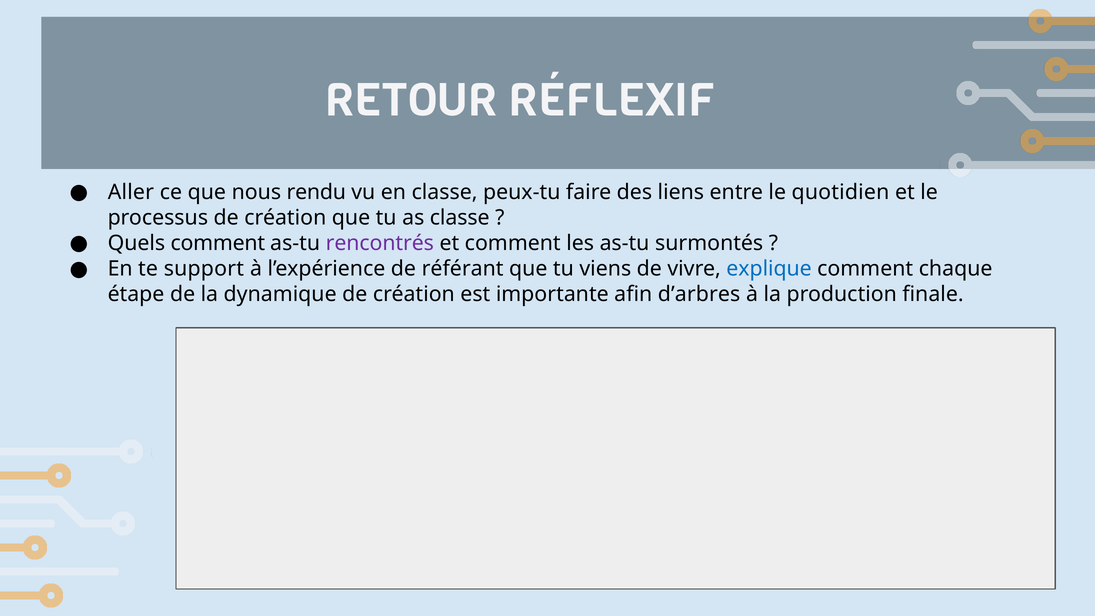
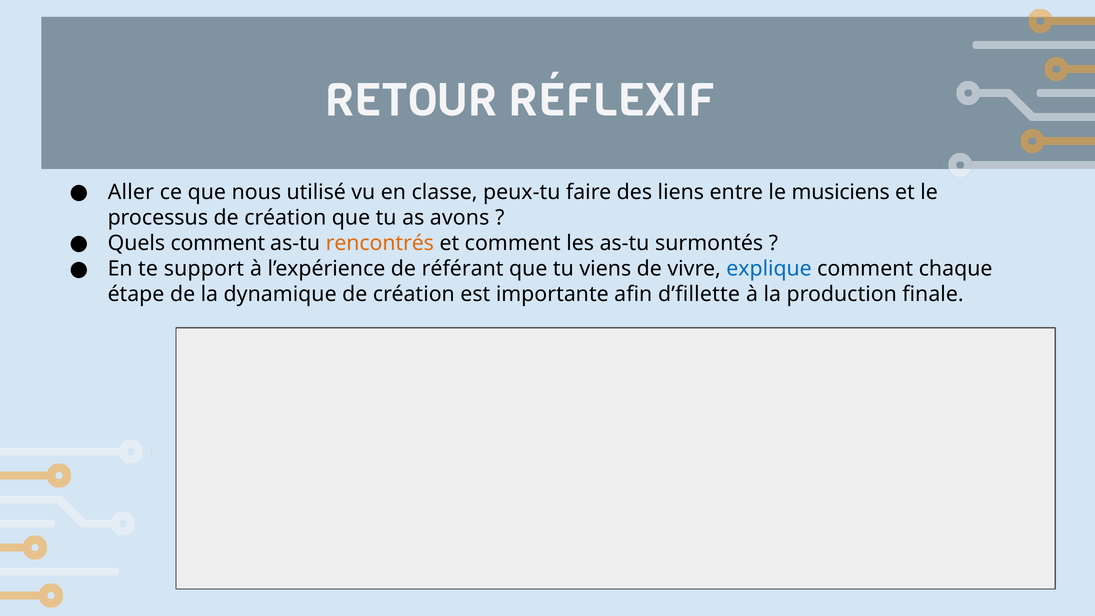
rendu: rendu -> utilisé
quotidien: quotidien -> musiciens
as classe: classe -> avons
rencontrés colour: purple -> orange
d’arbres: d’arbres -> d’fillette
